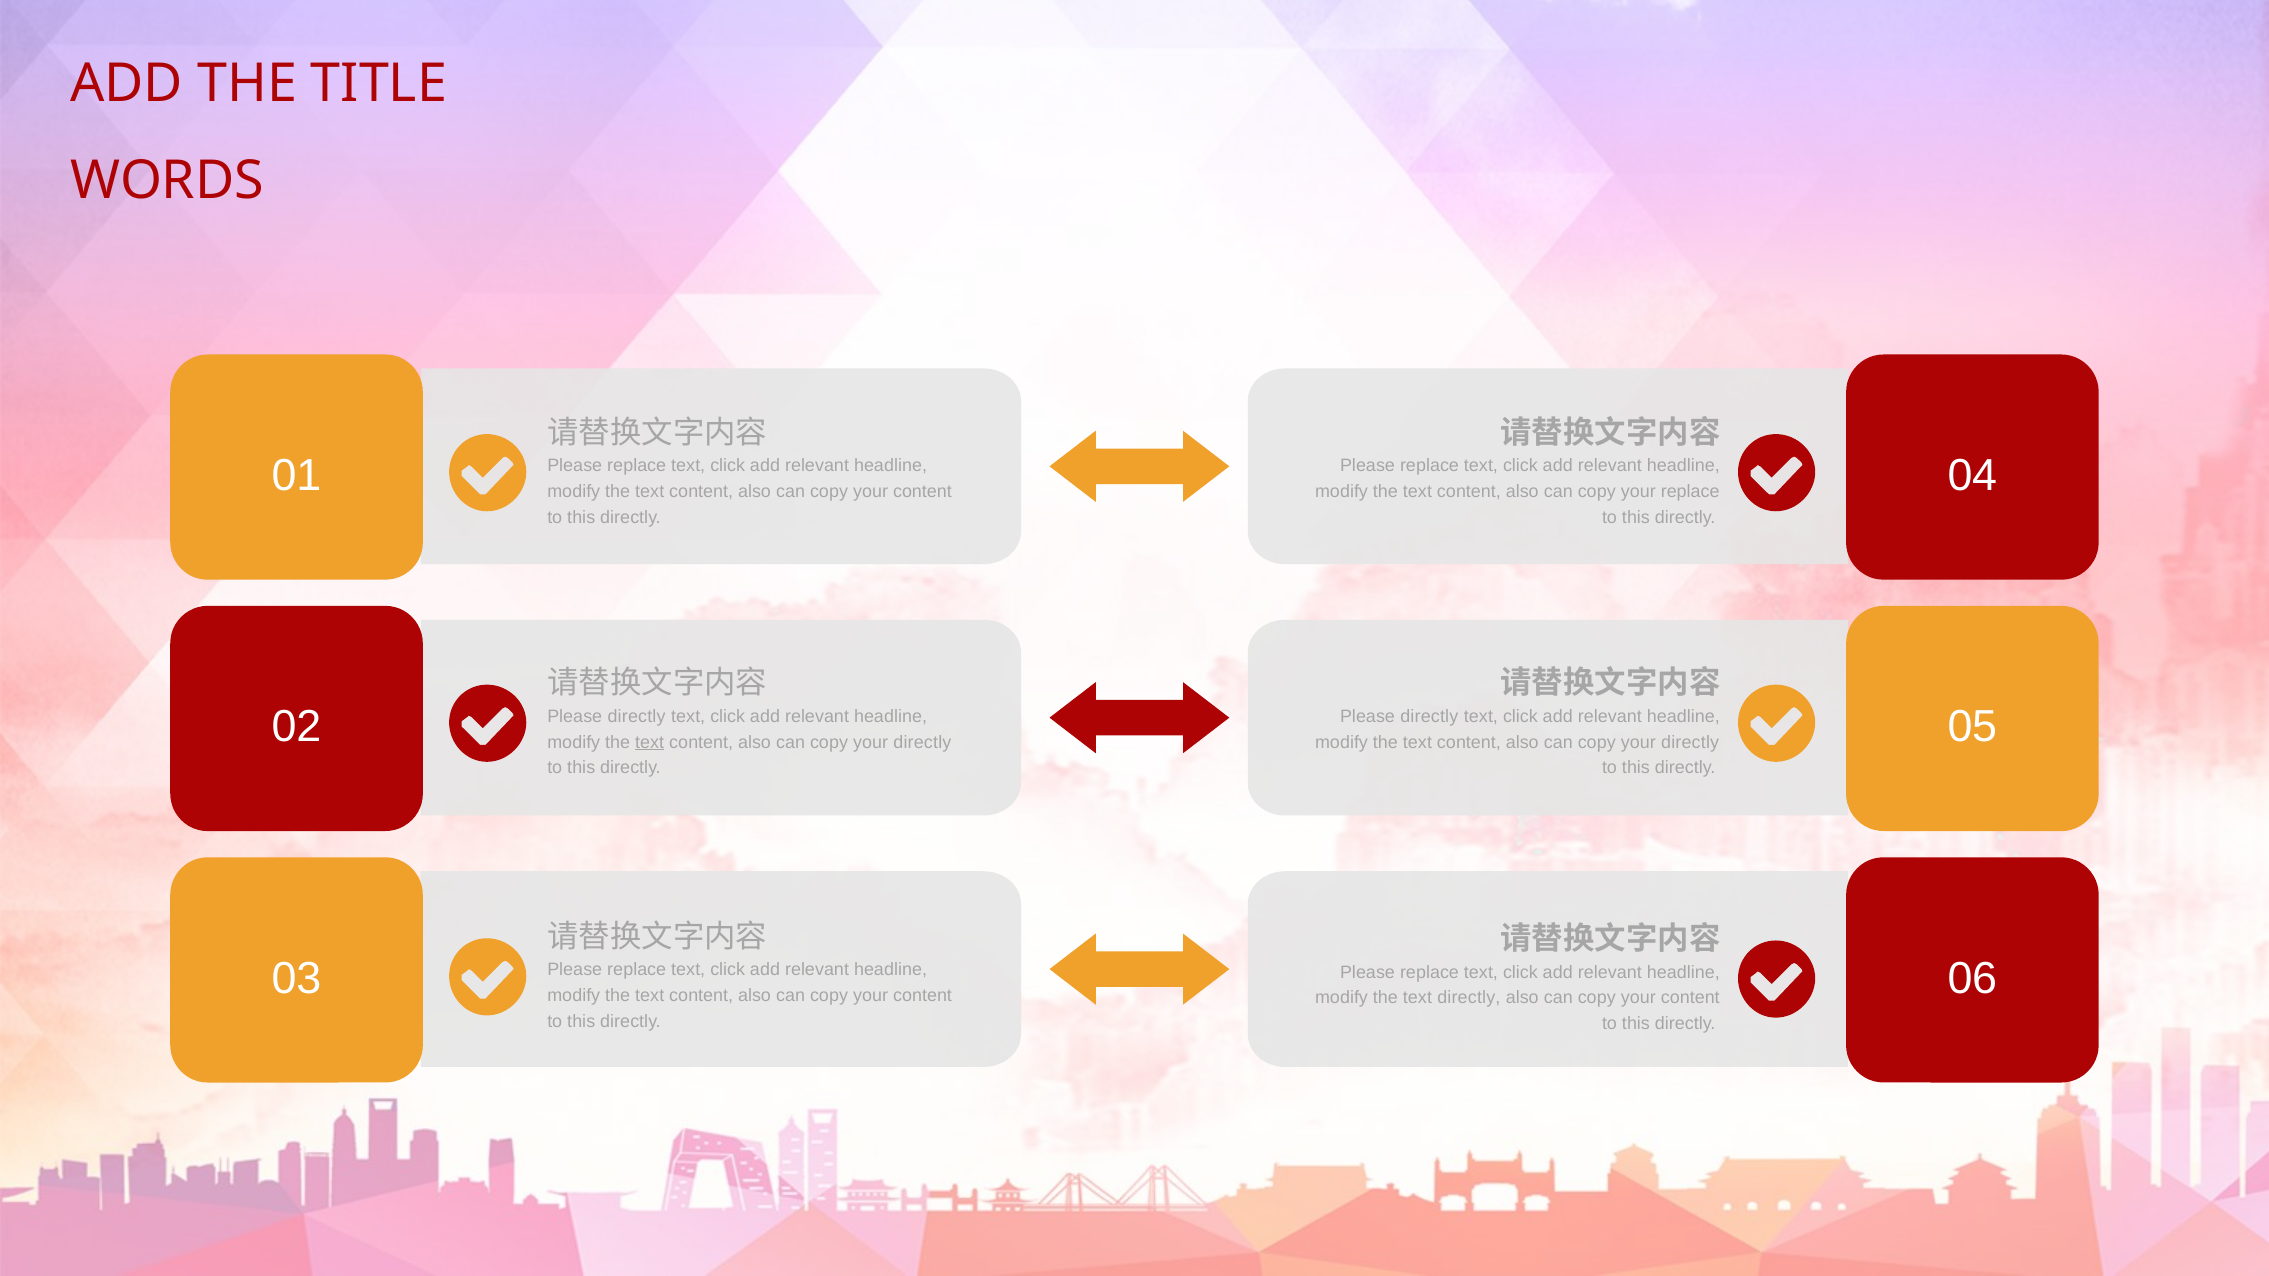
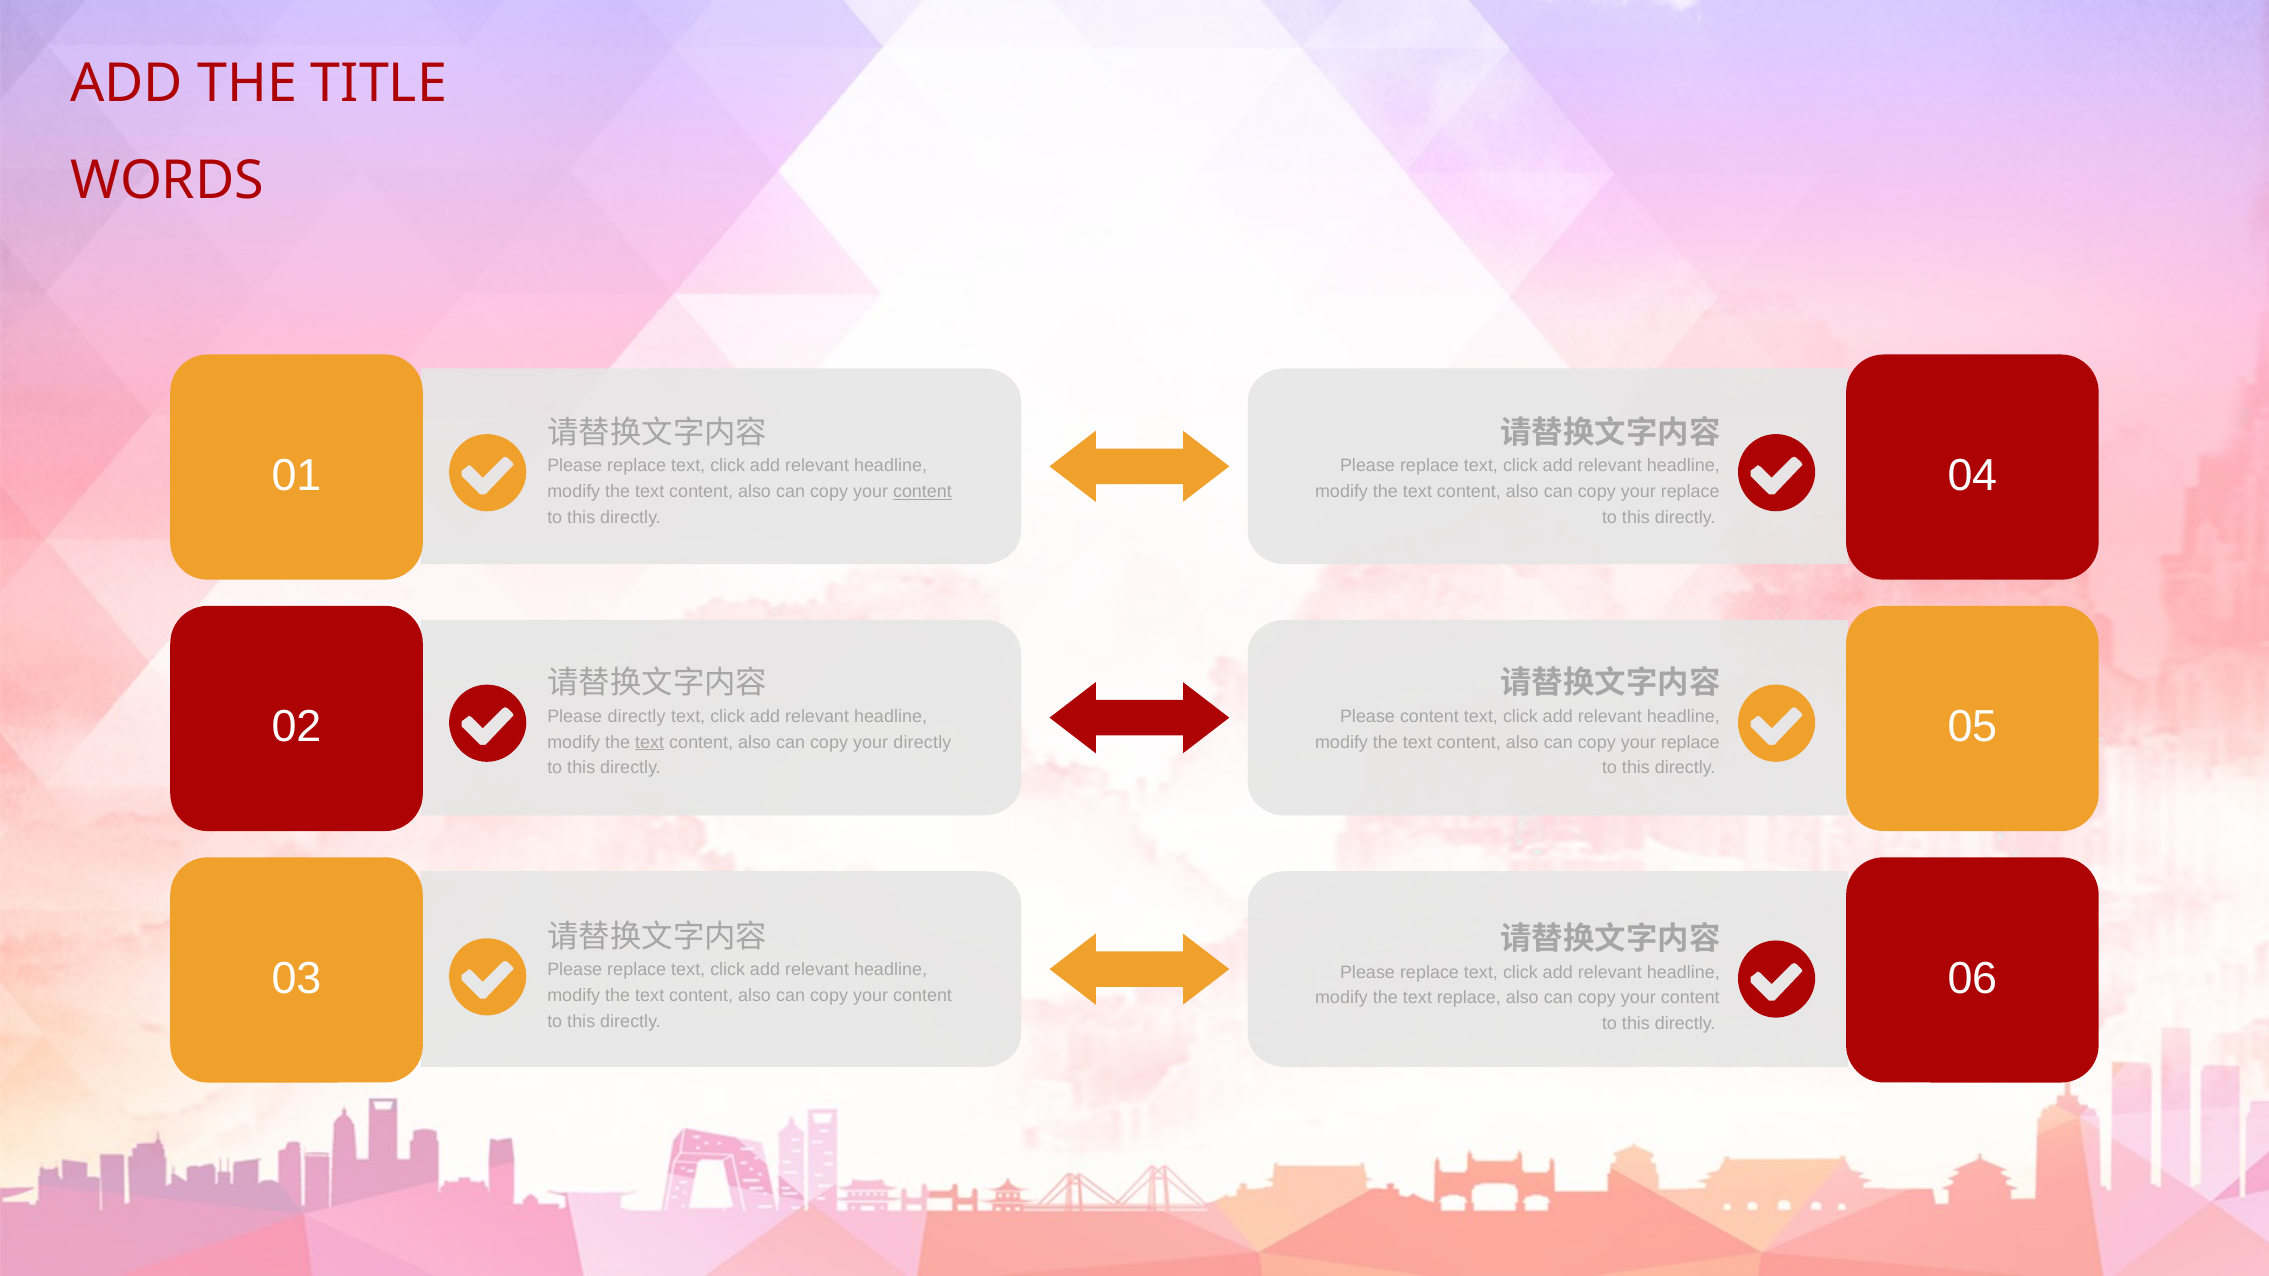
content at (922, 492) underline: none -> present
directly at (1429, 717): directly -> content
directly at (1690, 742): directly -> replace
text directly: directly -> replace
